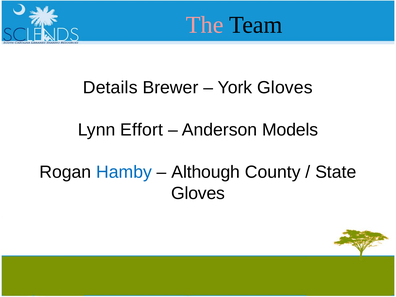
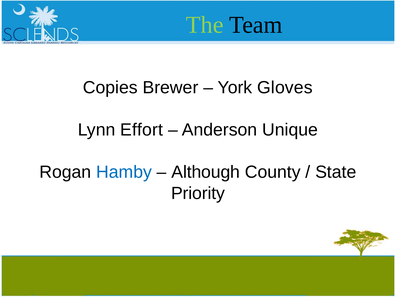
The colour: pink -> light green
Details: Details -> Copies
Models: Models -> Unique
Gloves at (198, 193): Gloves -> Priority
